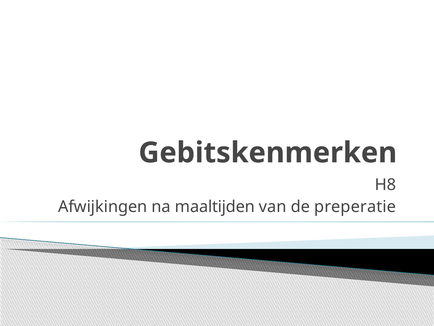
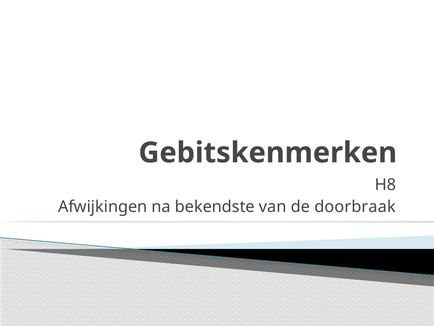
maaltijden: maaltijden -> bekendste
preperatie: preperatie -> doorbraak
